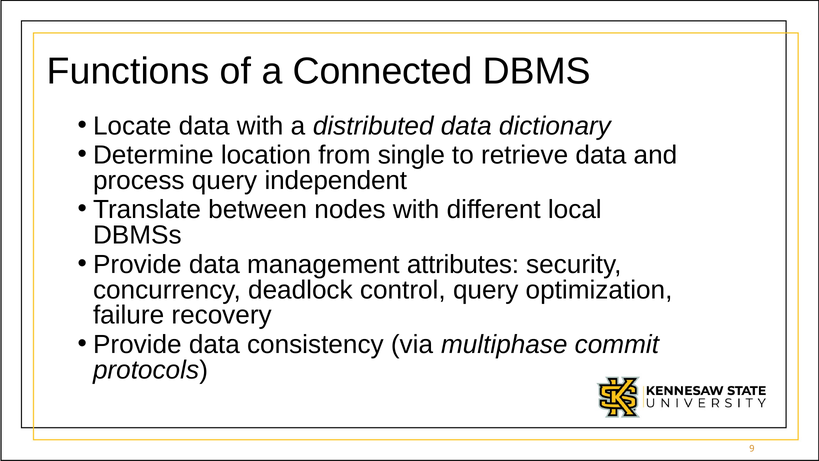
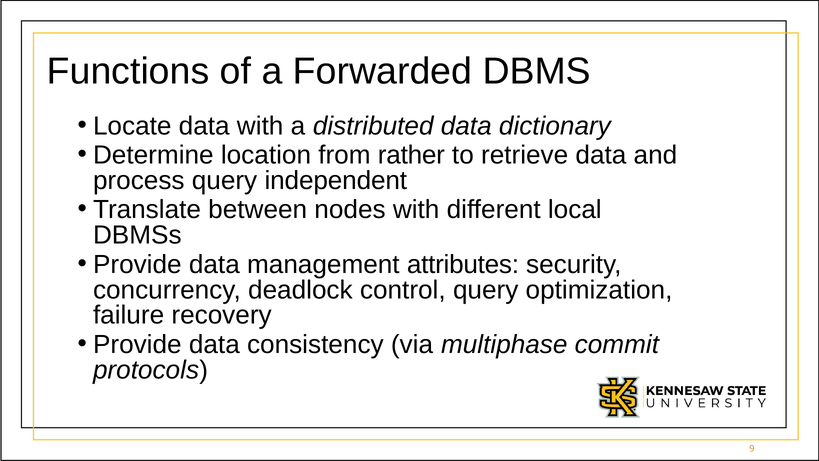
Connected: Connected -> Forwarded
single: single -> rather
